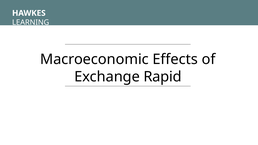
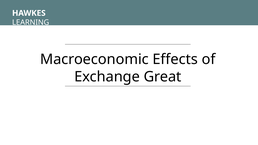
Rapid: Rapid -> Great
